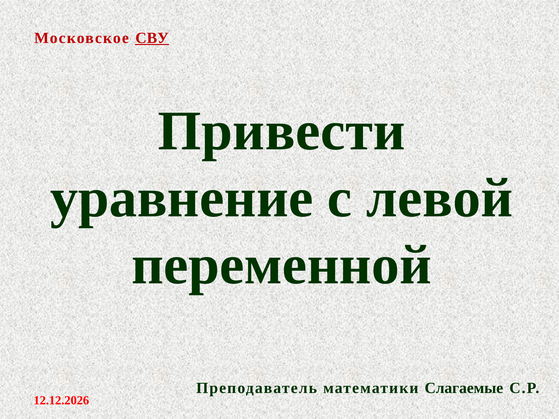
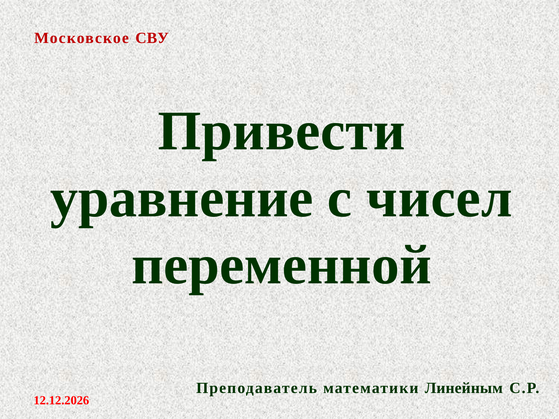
СВУ underline: present -> none
левой: левой -> чисел
Слагаемые: Слагаемые -> Линейным
